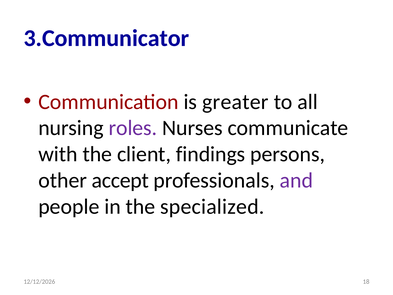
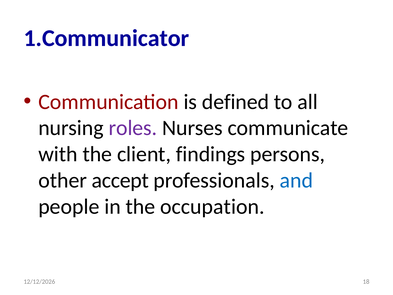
3.Communicator: 3.Communicator -> 1.Communicator
greater: greater -> defined
and colour: purple -> blue
specialized: specialized -> occupation
